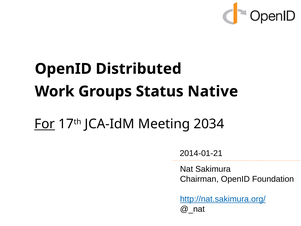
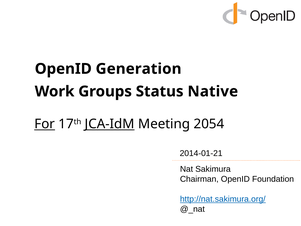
Distributed: Distributed -> Generation
JCA-IdM underline: none -> present
2034: 2034 -> 2054
